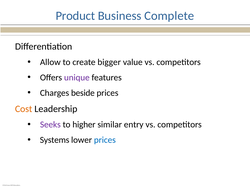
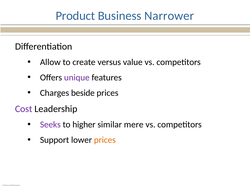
Complete: Complete -> Narrower
bigger: bigger -> versus
Cost colour: orange -> purple
entry: entry -> mere
Systems: Systems -> Support
prices at (105, 140) colour: blue -> orange
